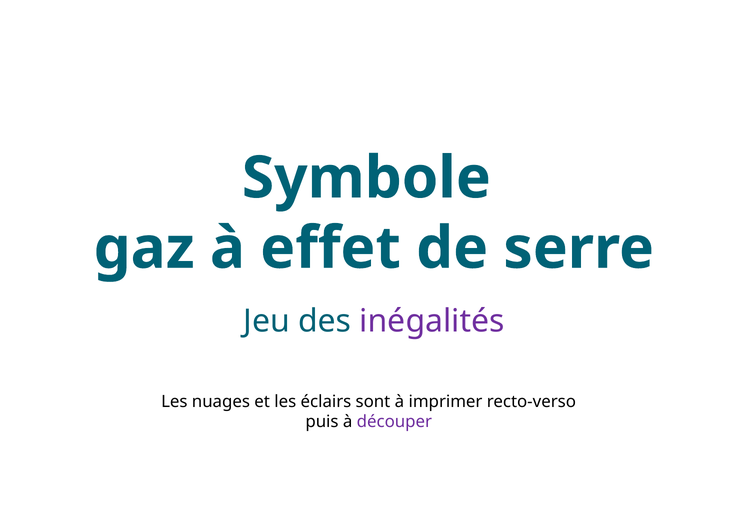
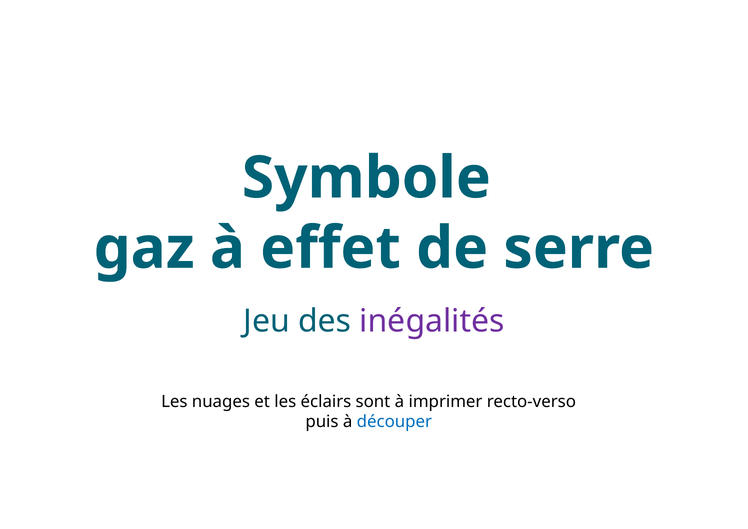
découper colour: purple -> blue
